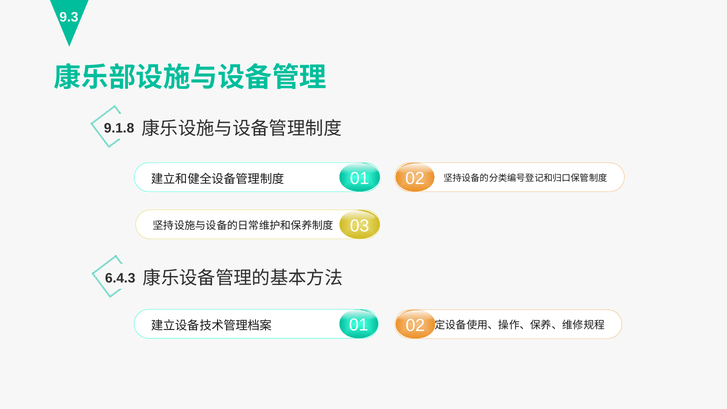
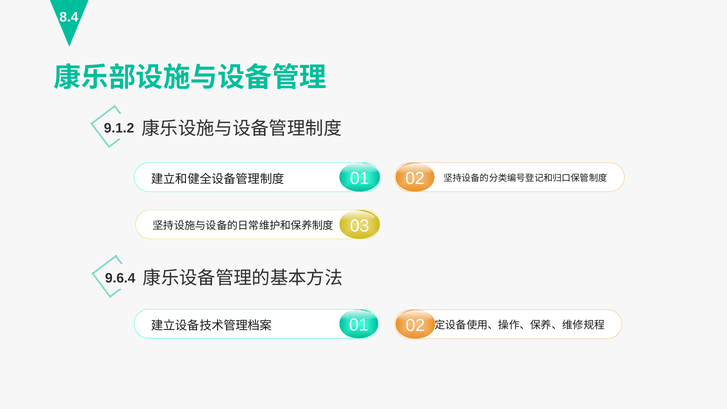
9.3: 9.3 -> 8.4
9.1.8: 9.1.8 -> 9.1.2
6.4.3: 6.4.3 -> 9.6.4
